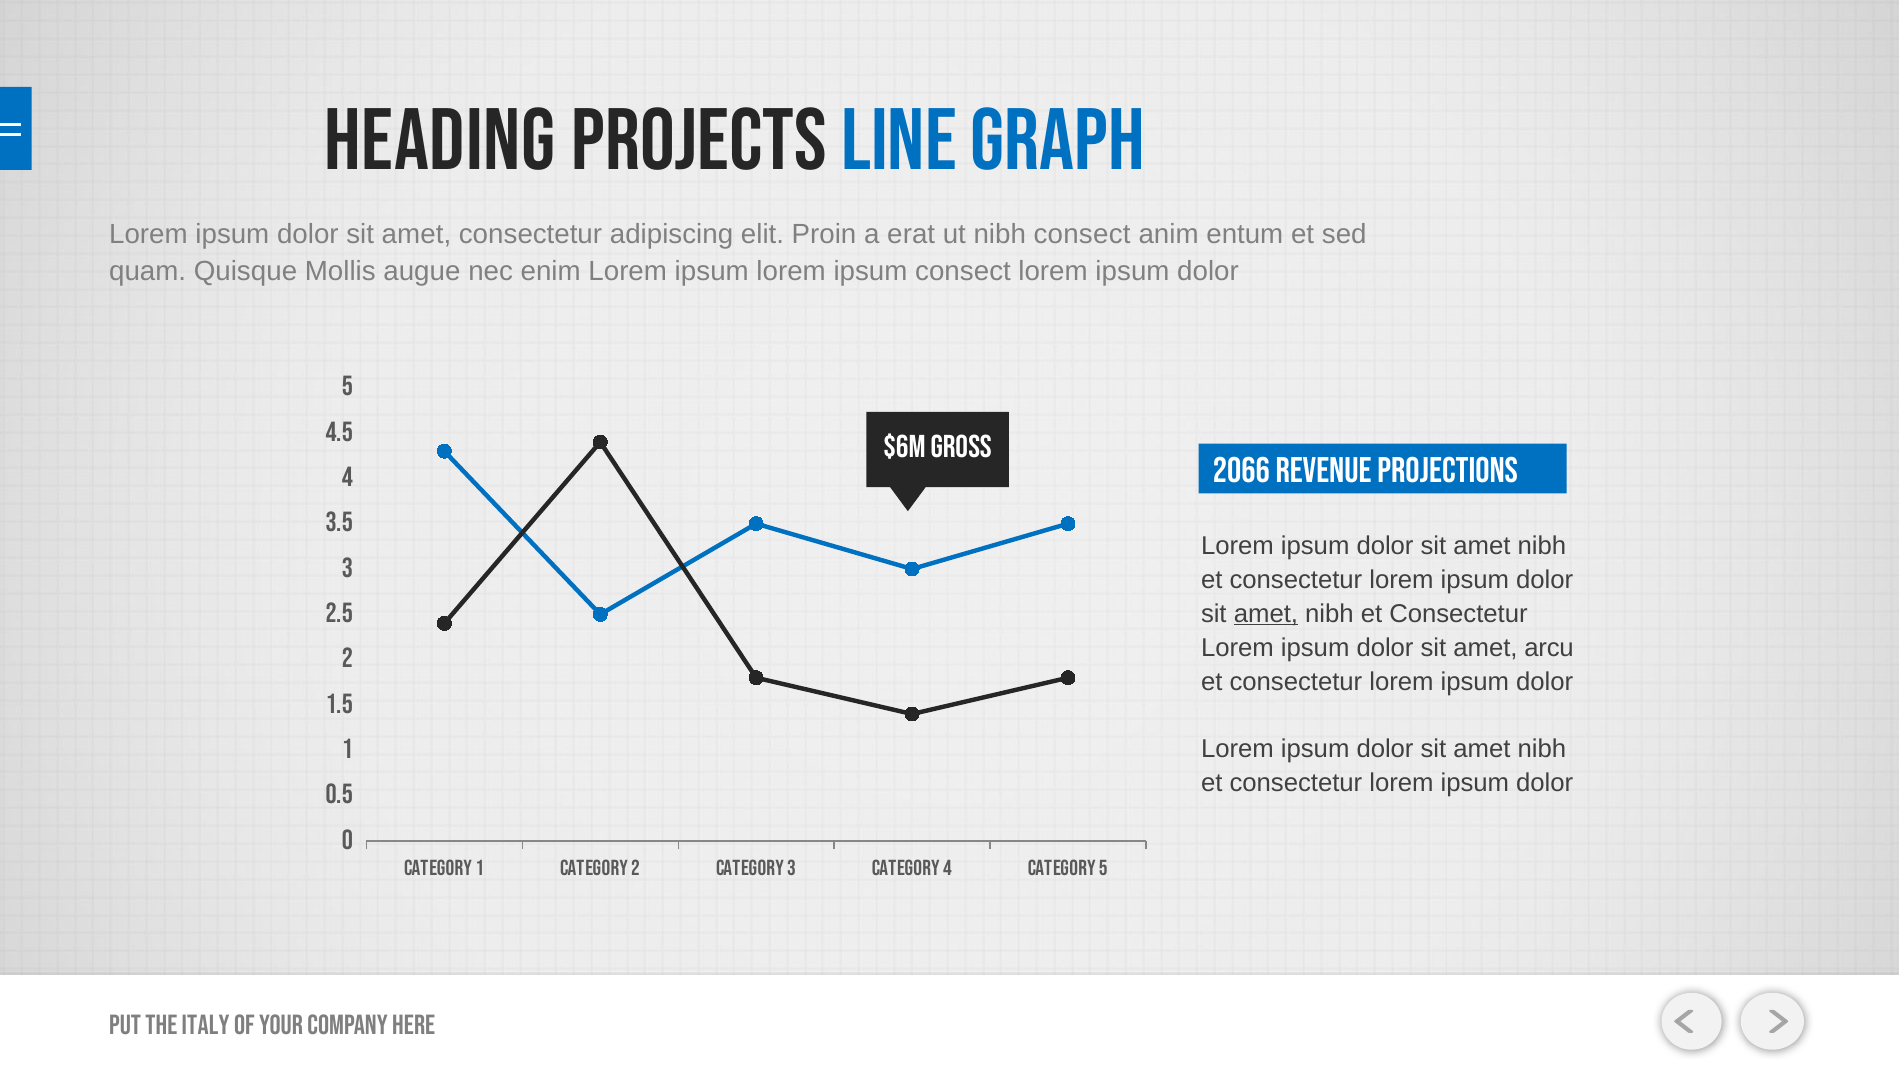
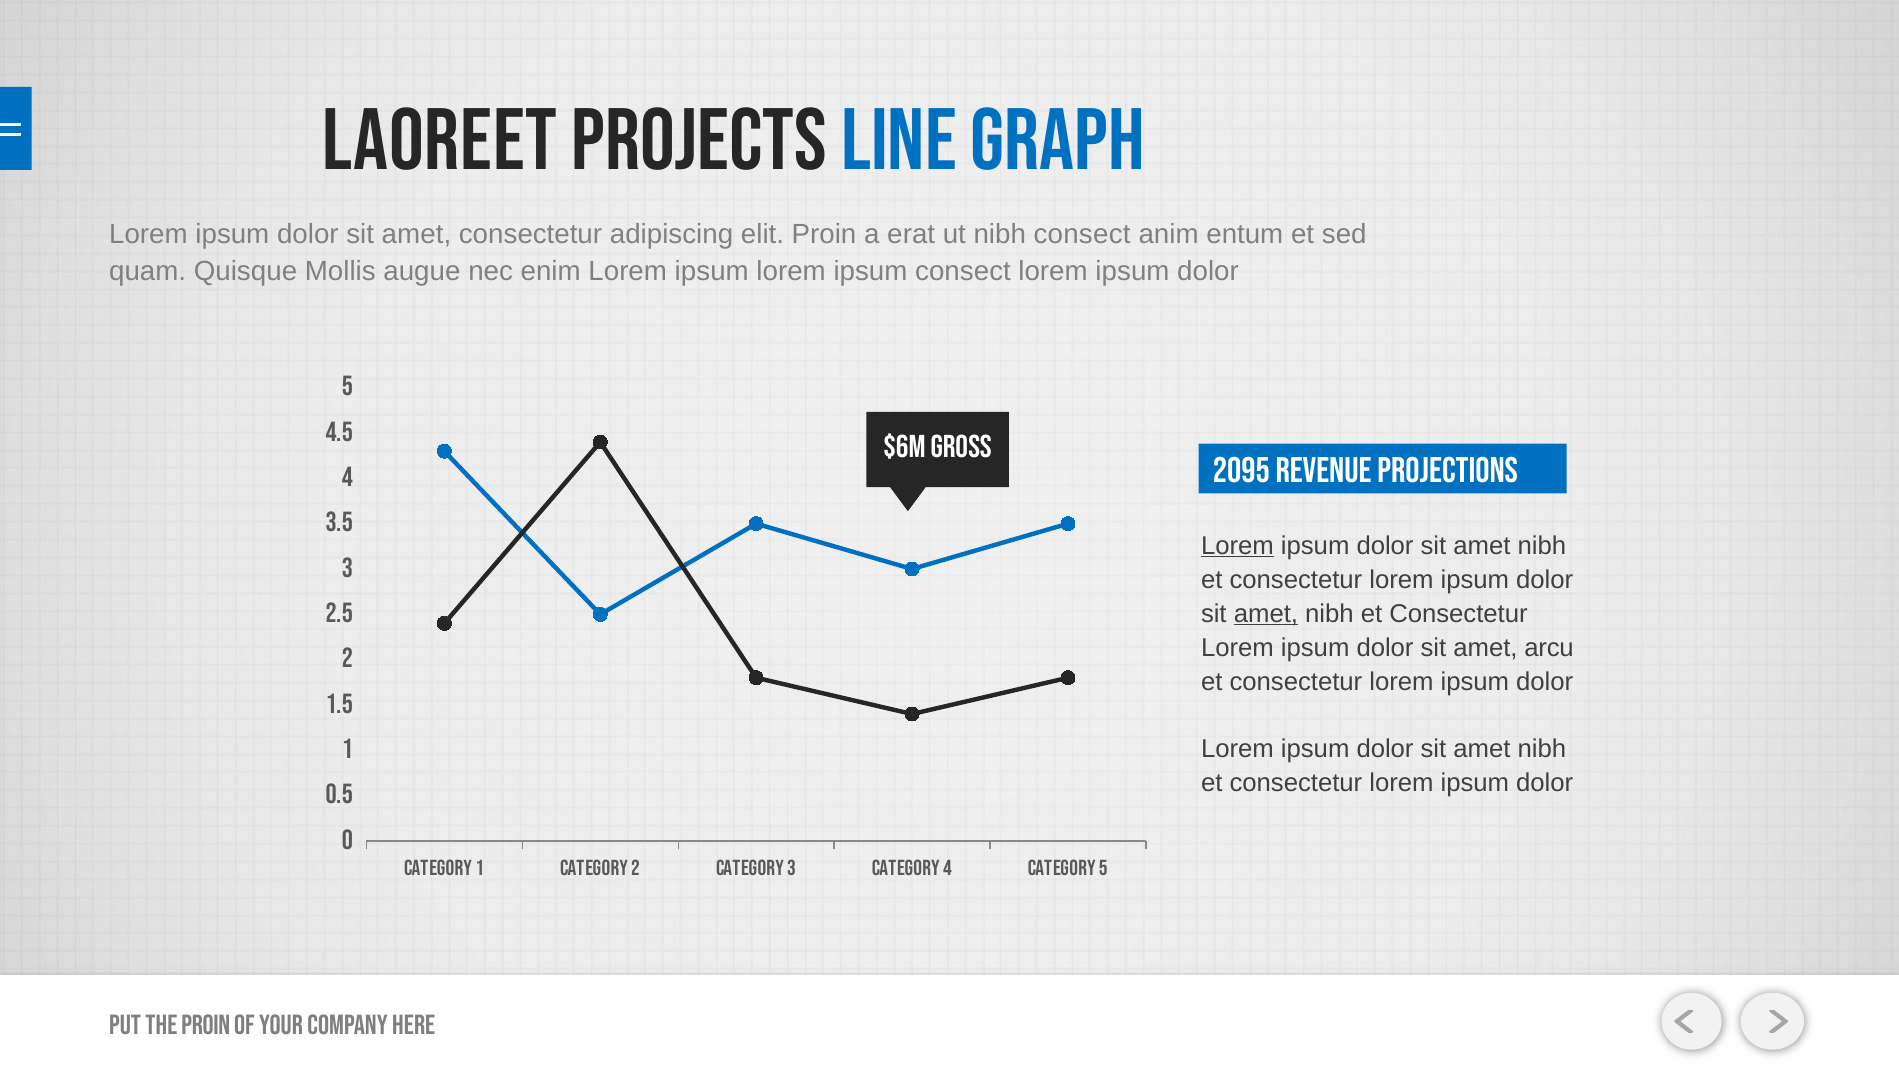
HEADING: HEADING -> LAOREET
2066: 2066 -> 2095
Lorem at (1238, 546) underline: none -> present
THE ITALY: ITALY -> PROIN
